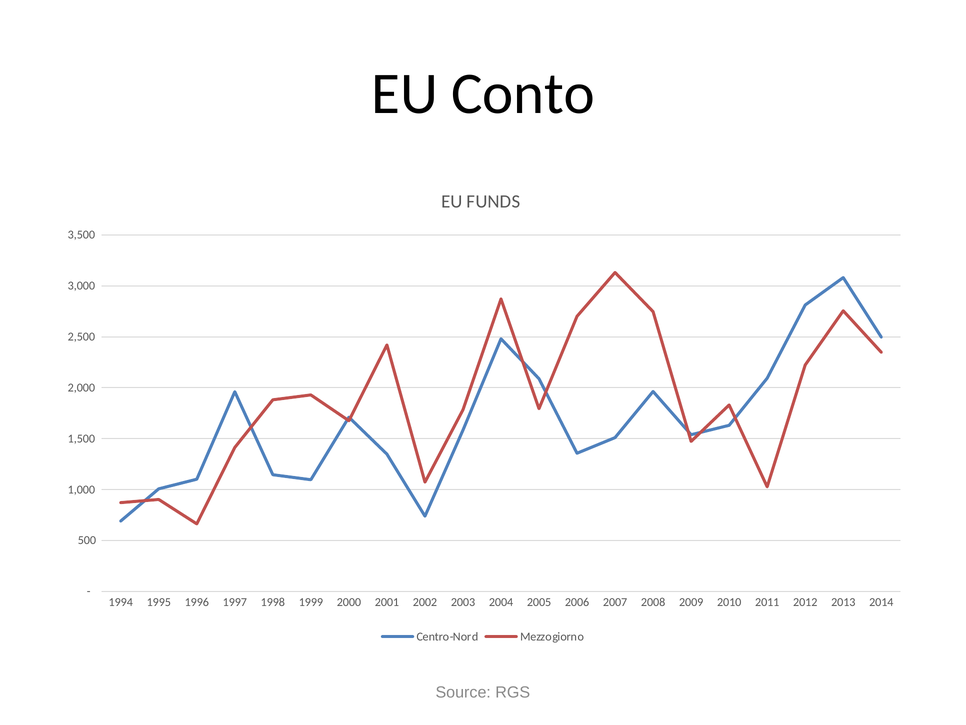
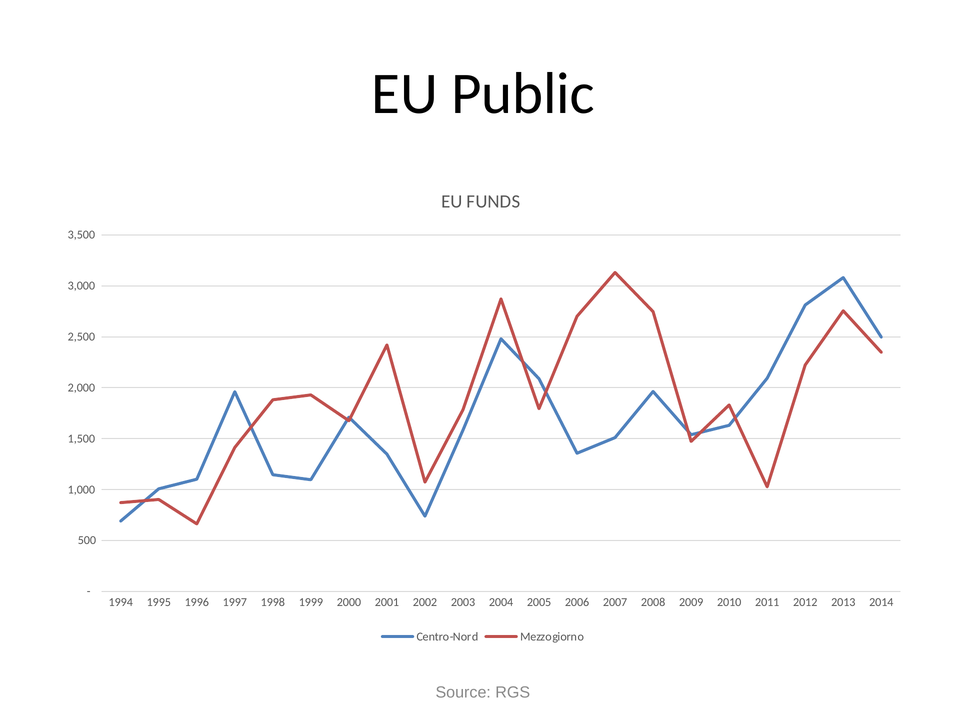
Conto: Conto -> Public
